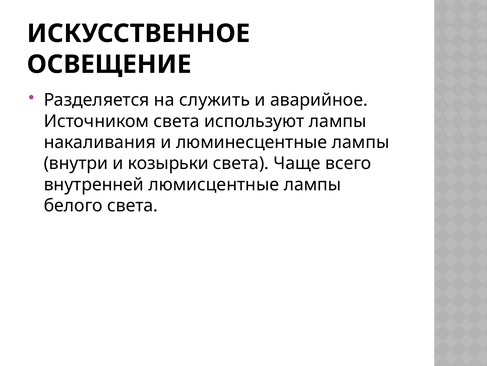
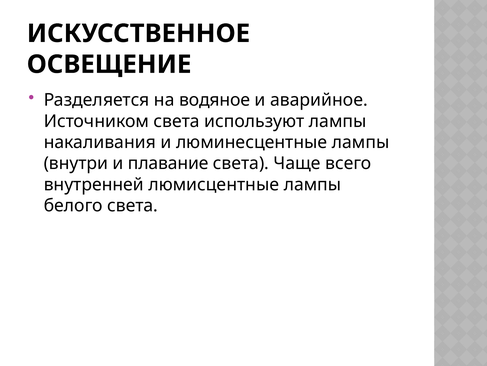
служить: служить -> водяное
козырьки: козырьки -> плавание
